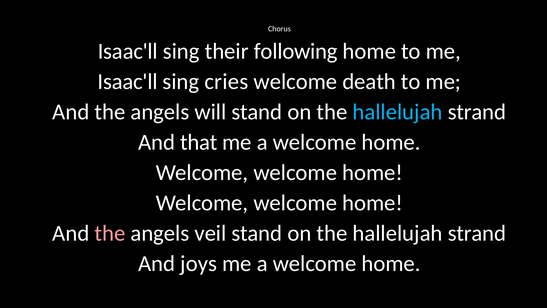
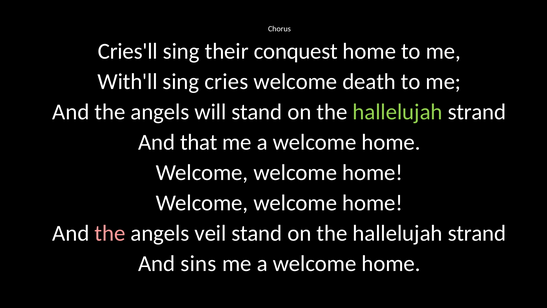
Isaac'll at (128, 51): Isaac'll -> Cries'll
following: following -> conquest
Isaac'll at (128, 82): Isaac'll -> With'll
hallelujah at (398, 112) colour: light blue -> light green
joys: joys -> sins
